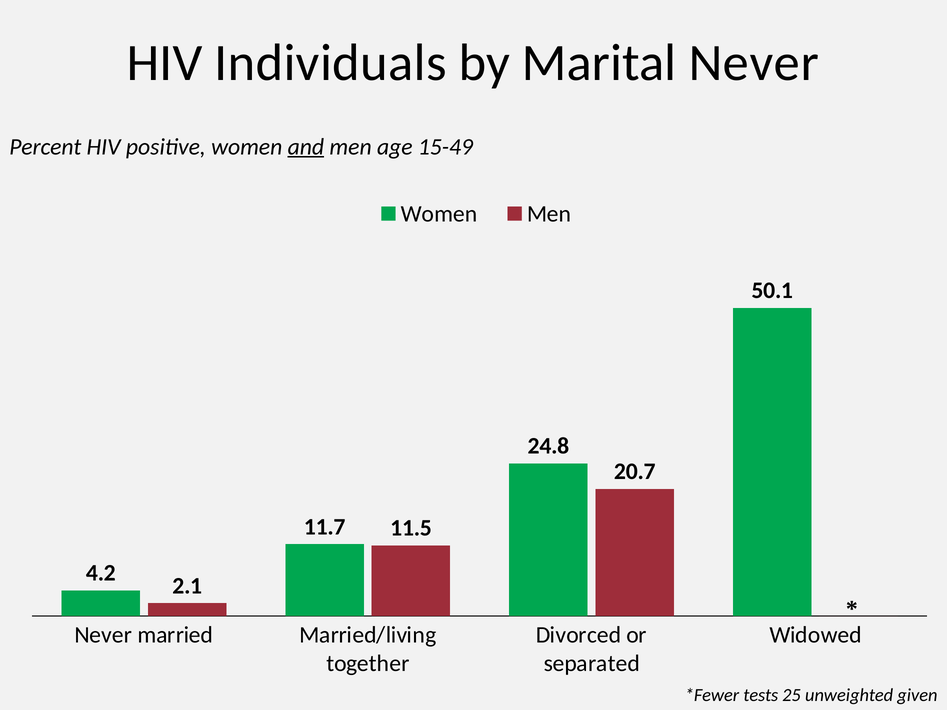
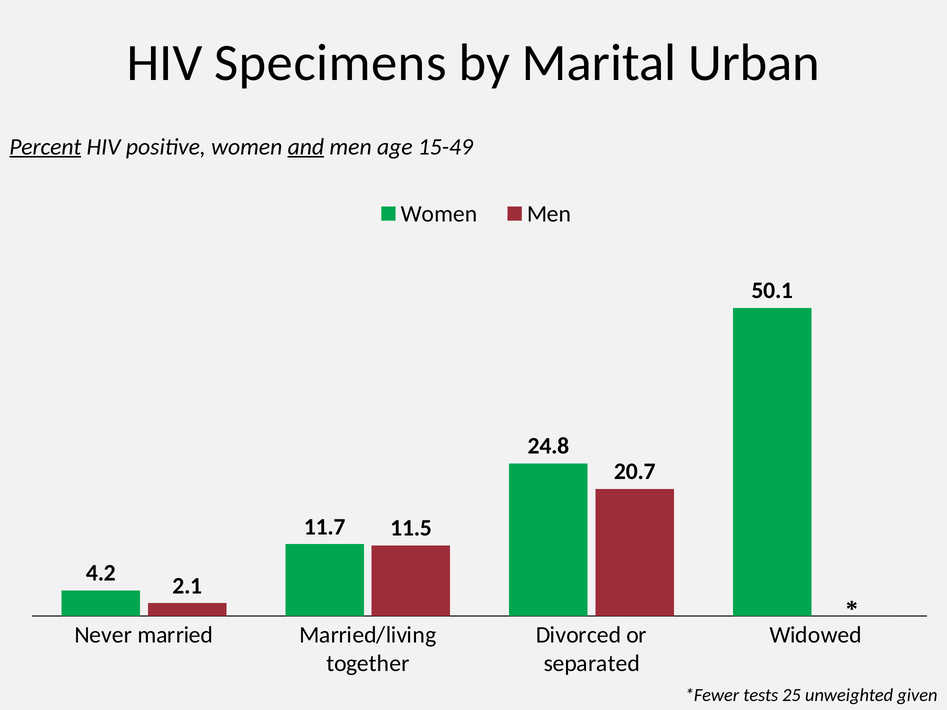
Individuals: Individuals -> Specimens
Marital Never: Never -> Urban
Percent underline: none -> present
